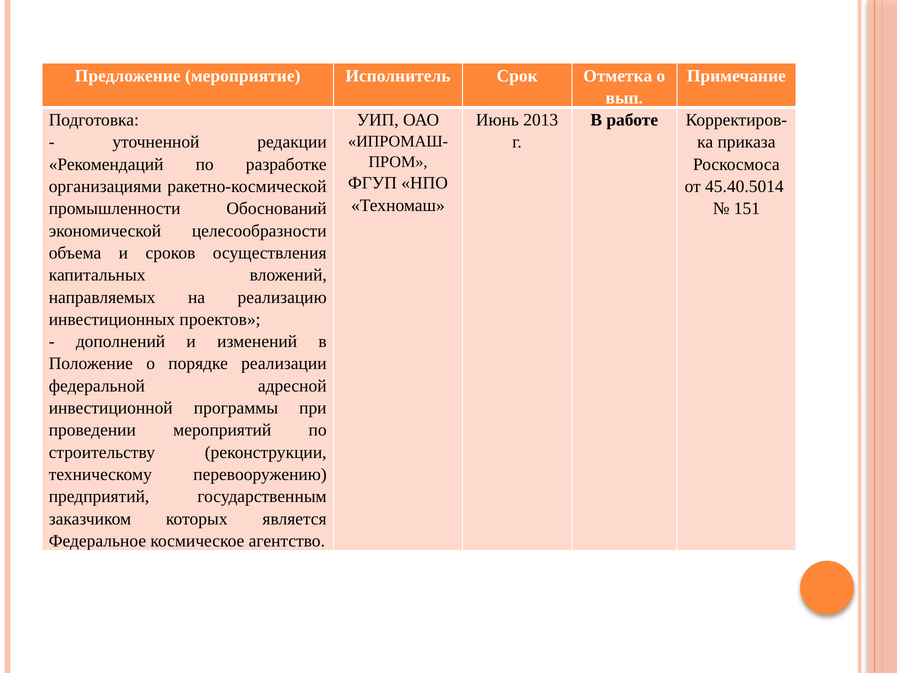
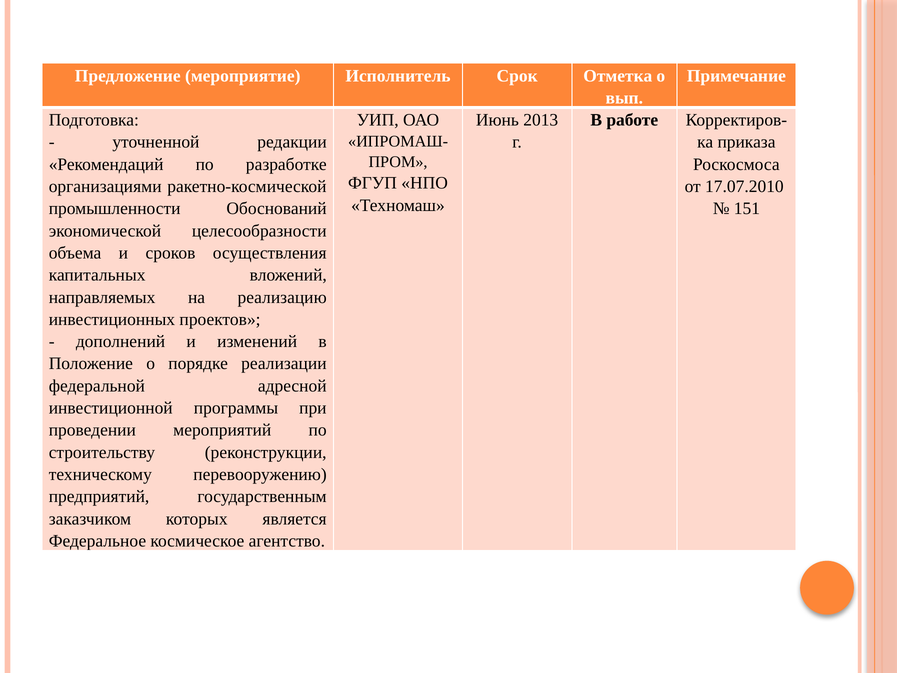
45.40.5014: 45.40.5014 -> 17.07.2010
